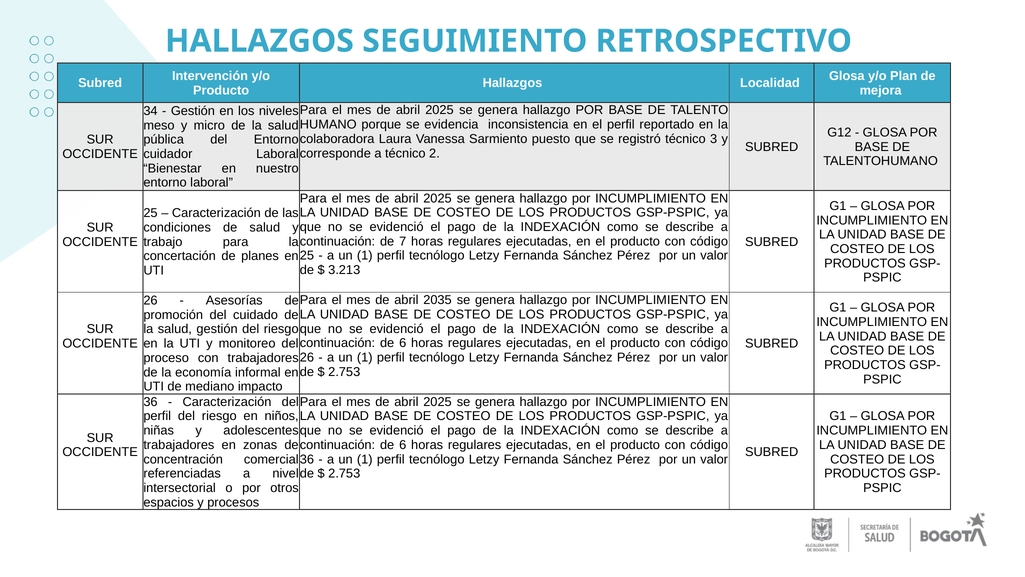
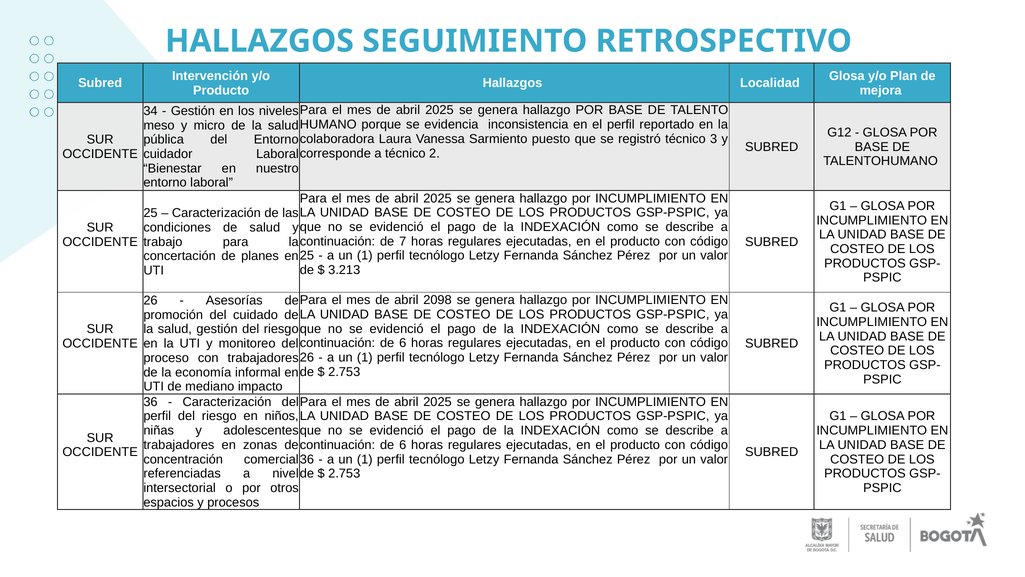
2035: 2035 -> 2098
